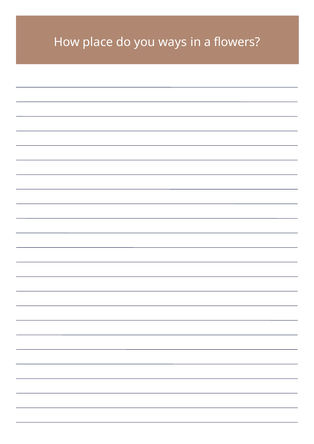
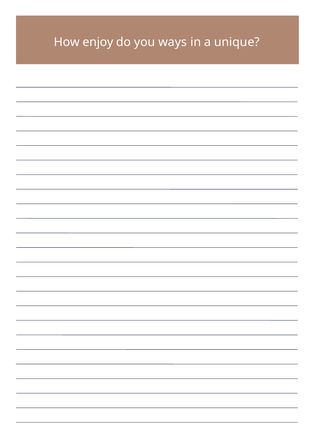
place: place -> enjoy
flowers: flowers -> unique
